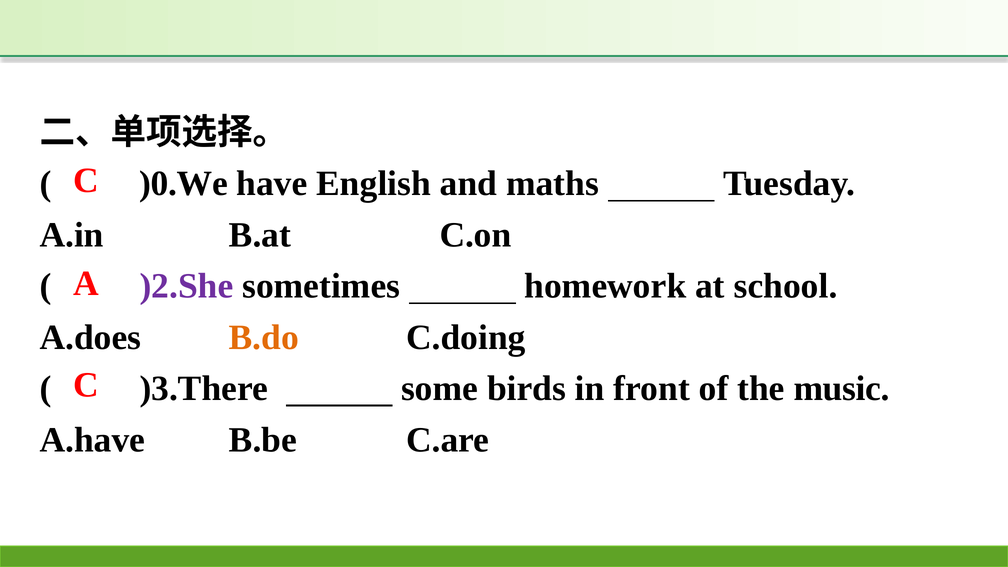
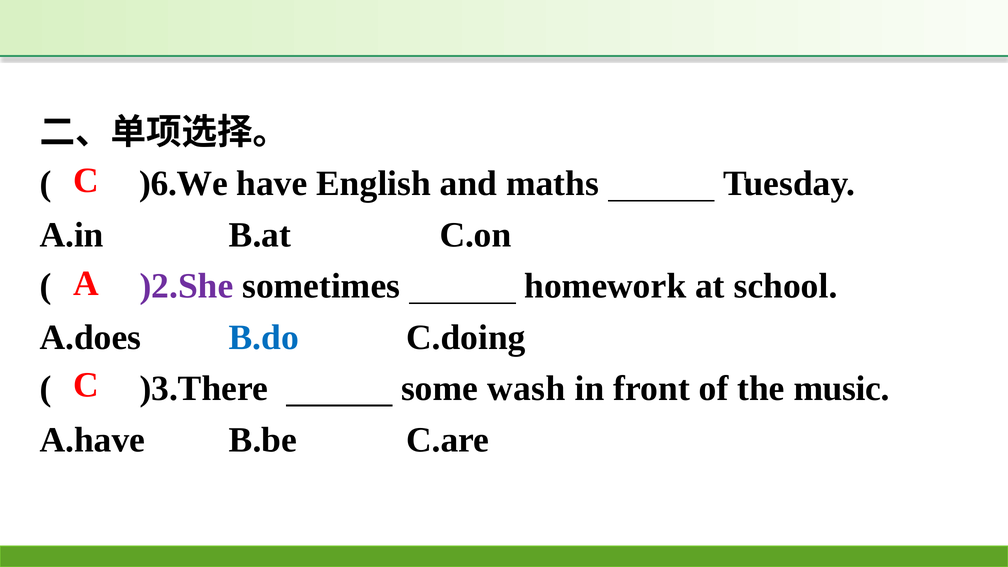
)0.We: )0.We -> )6.We
B.do colour: orange -> blue
birds: birds -> wash
